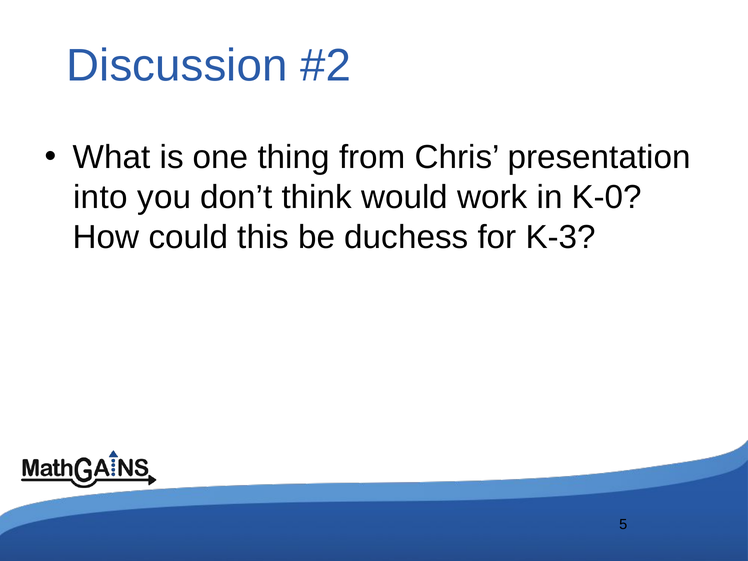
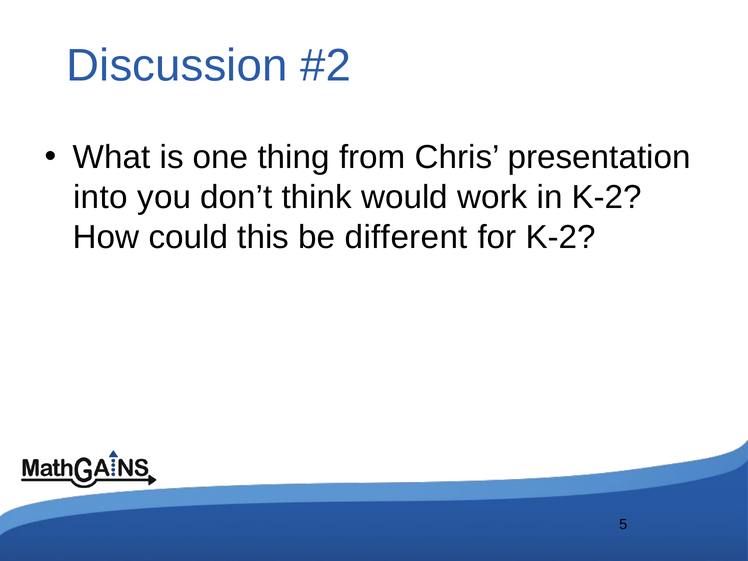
in K-0: K-0 -> K-2
duchess: duchess -> different
for K-3: K-3 -> K-2
